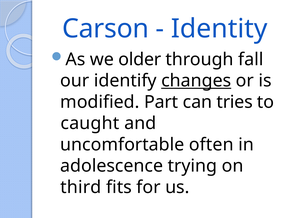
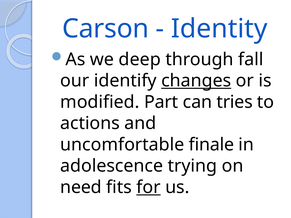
older: older -> deep
caught: caught -> actions
often: often -> finale
third: third -> need
for underline: none -> present
